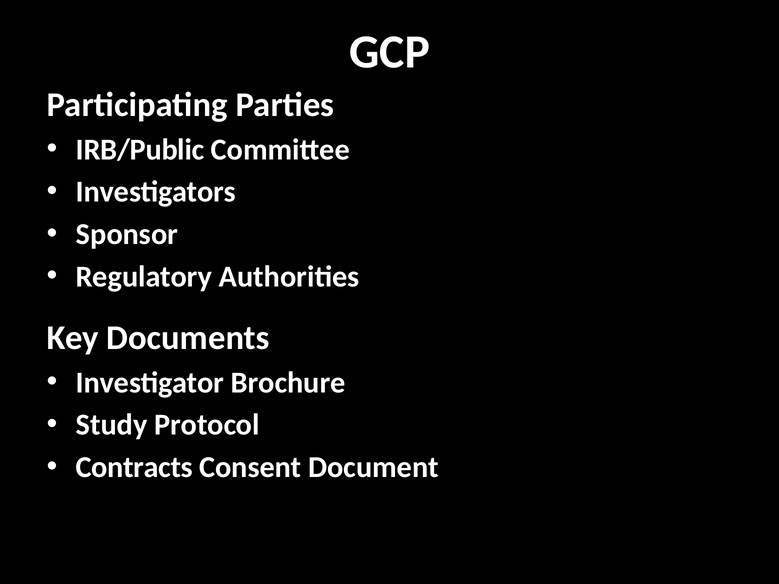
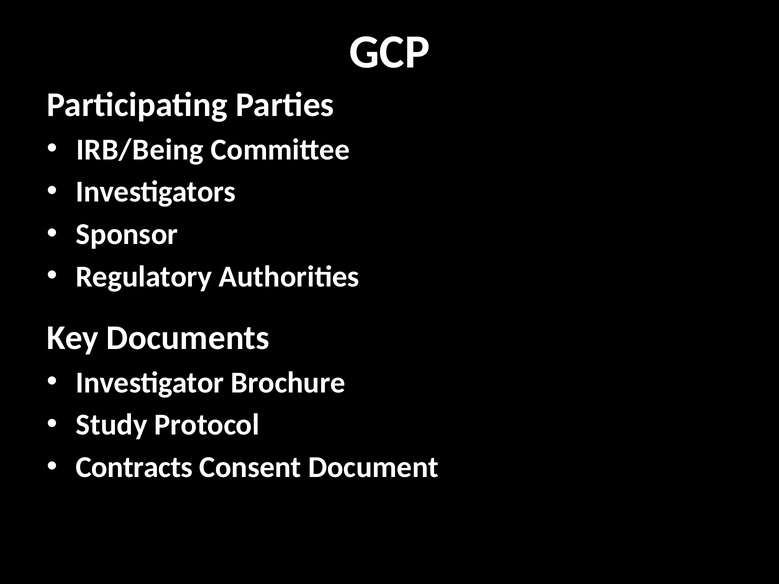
IRB/Public: IRB/Public -> IRB/Being
